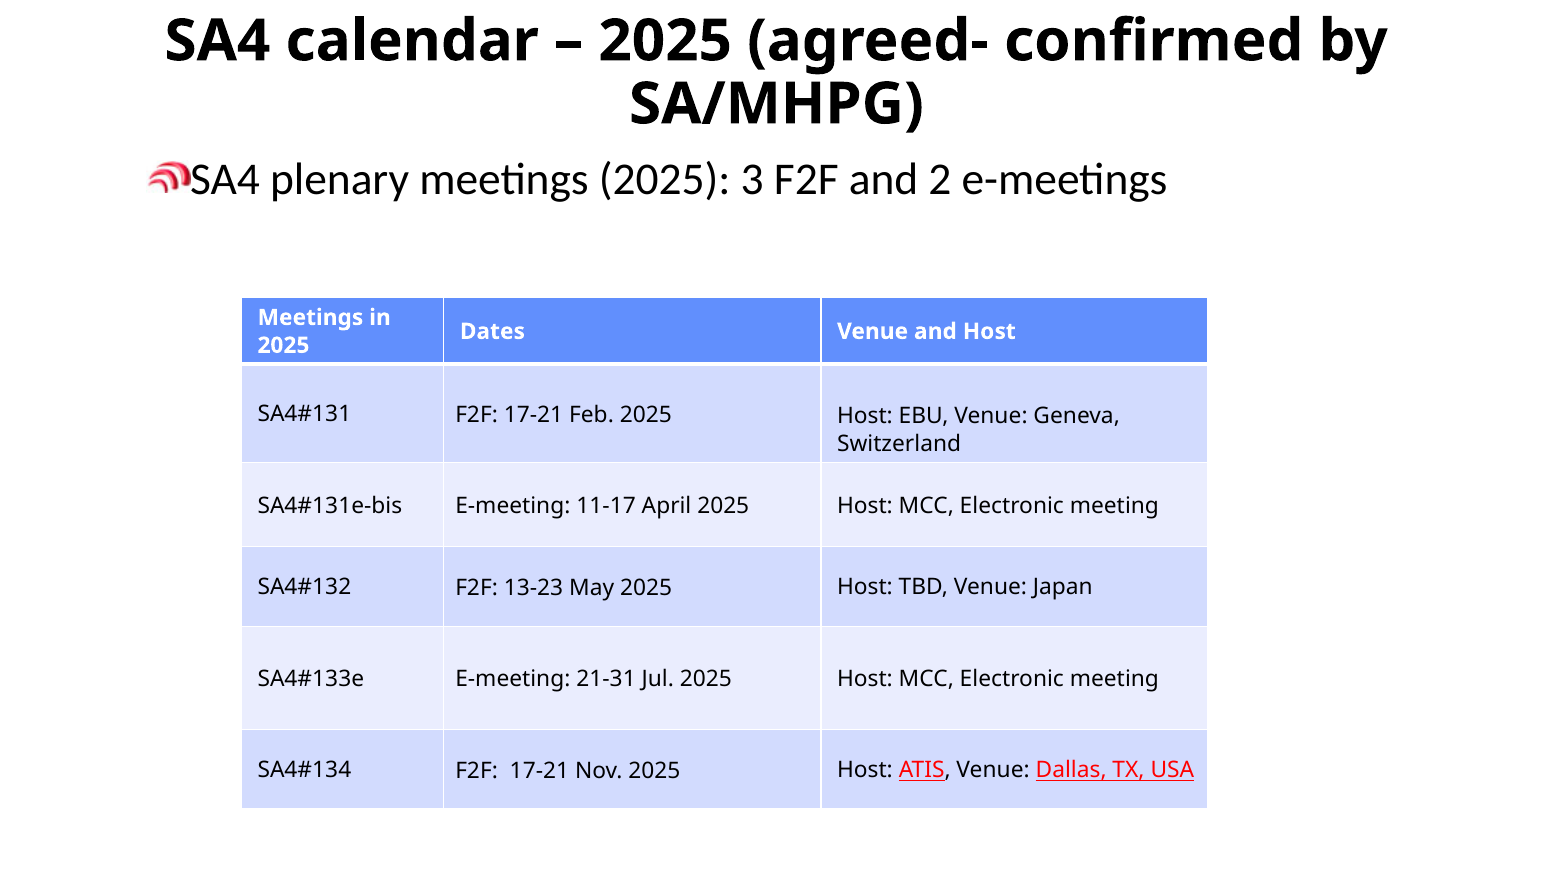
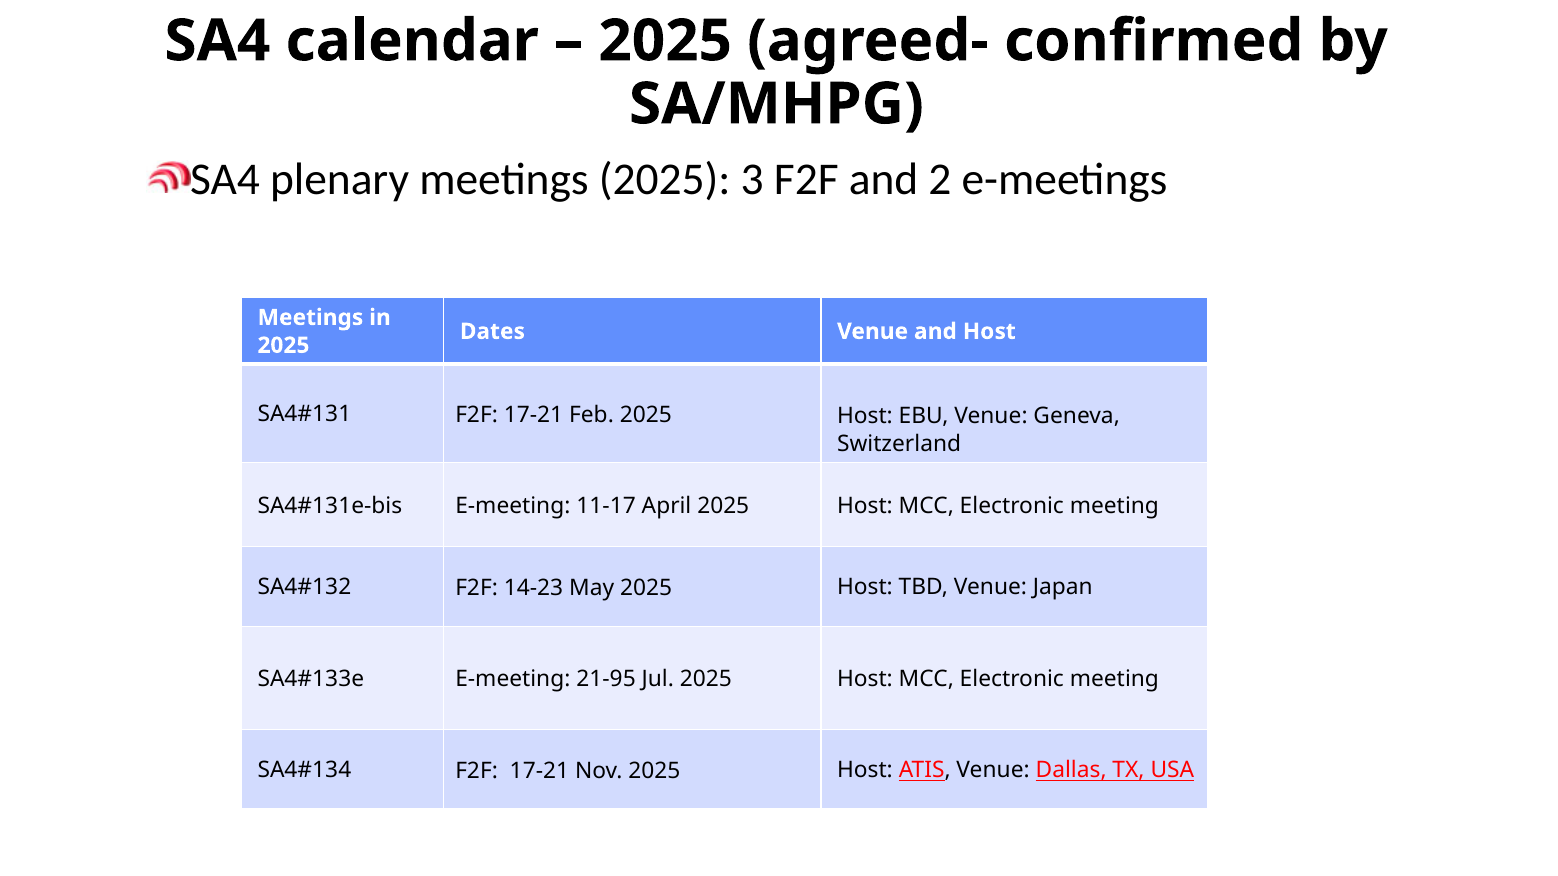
13-23: 13-23 -> 14-23
21-31: 21-31 -> 21-95
